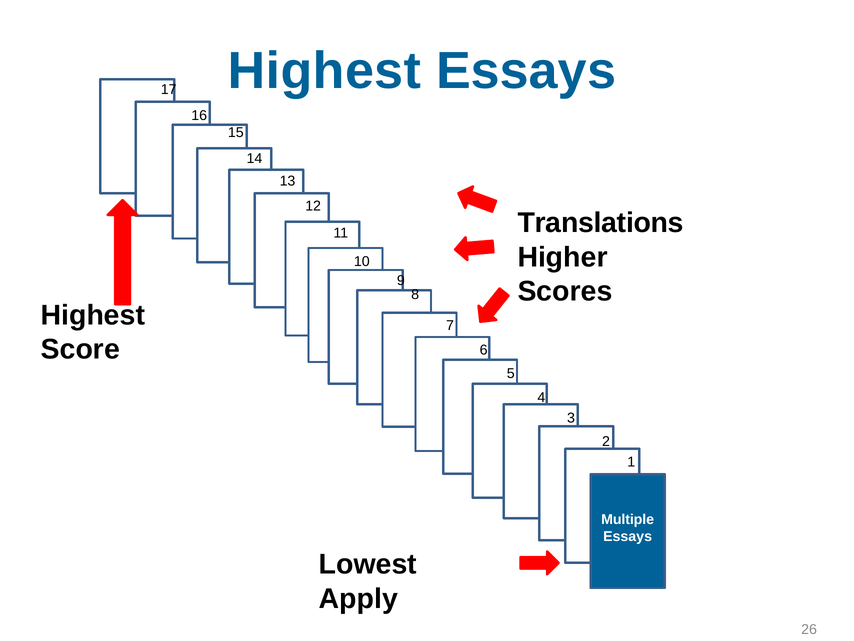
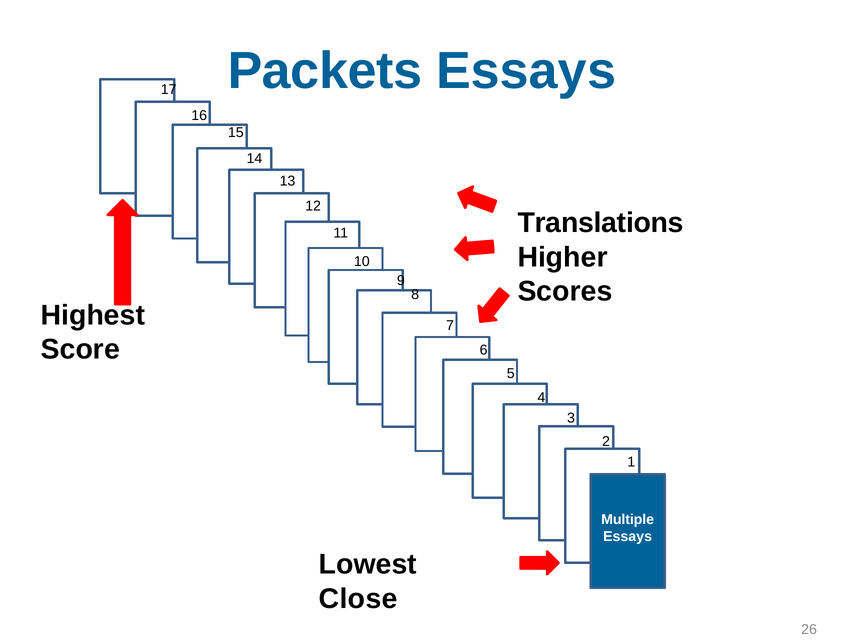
Highest at (324, 71): Highest -> Packets
Apply: Apply -> Close
